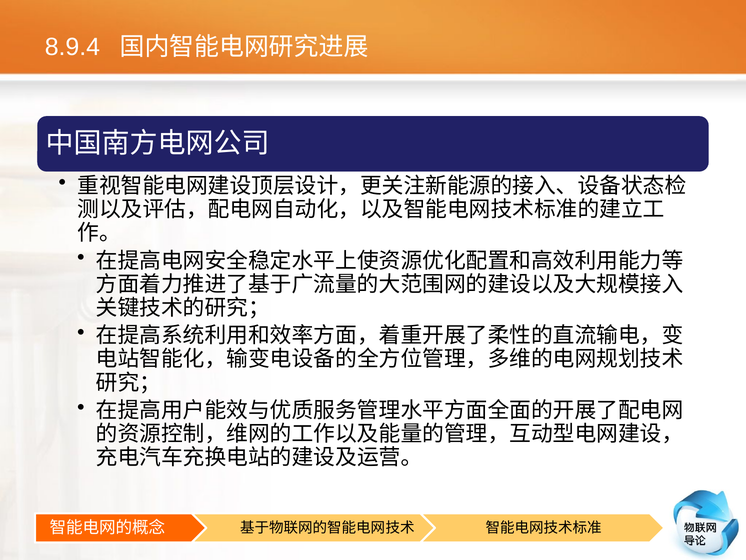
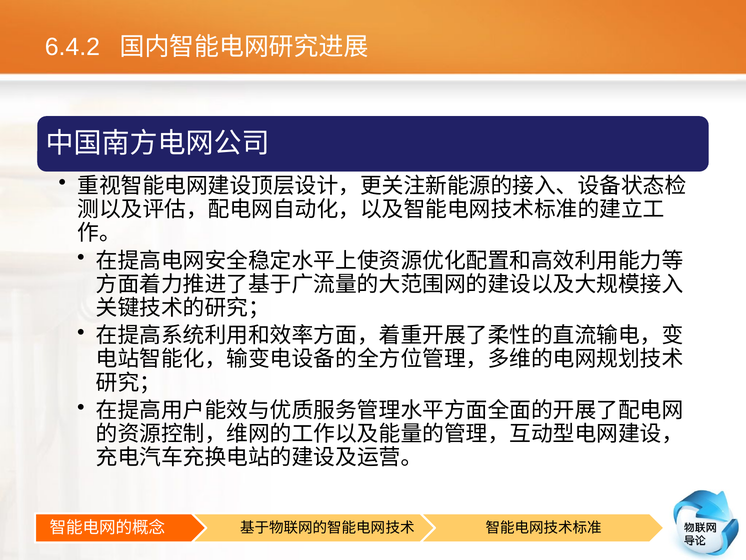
8.9.4: 8.9.4 -> 6.4.2
